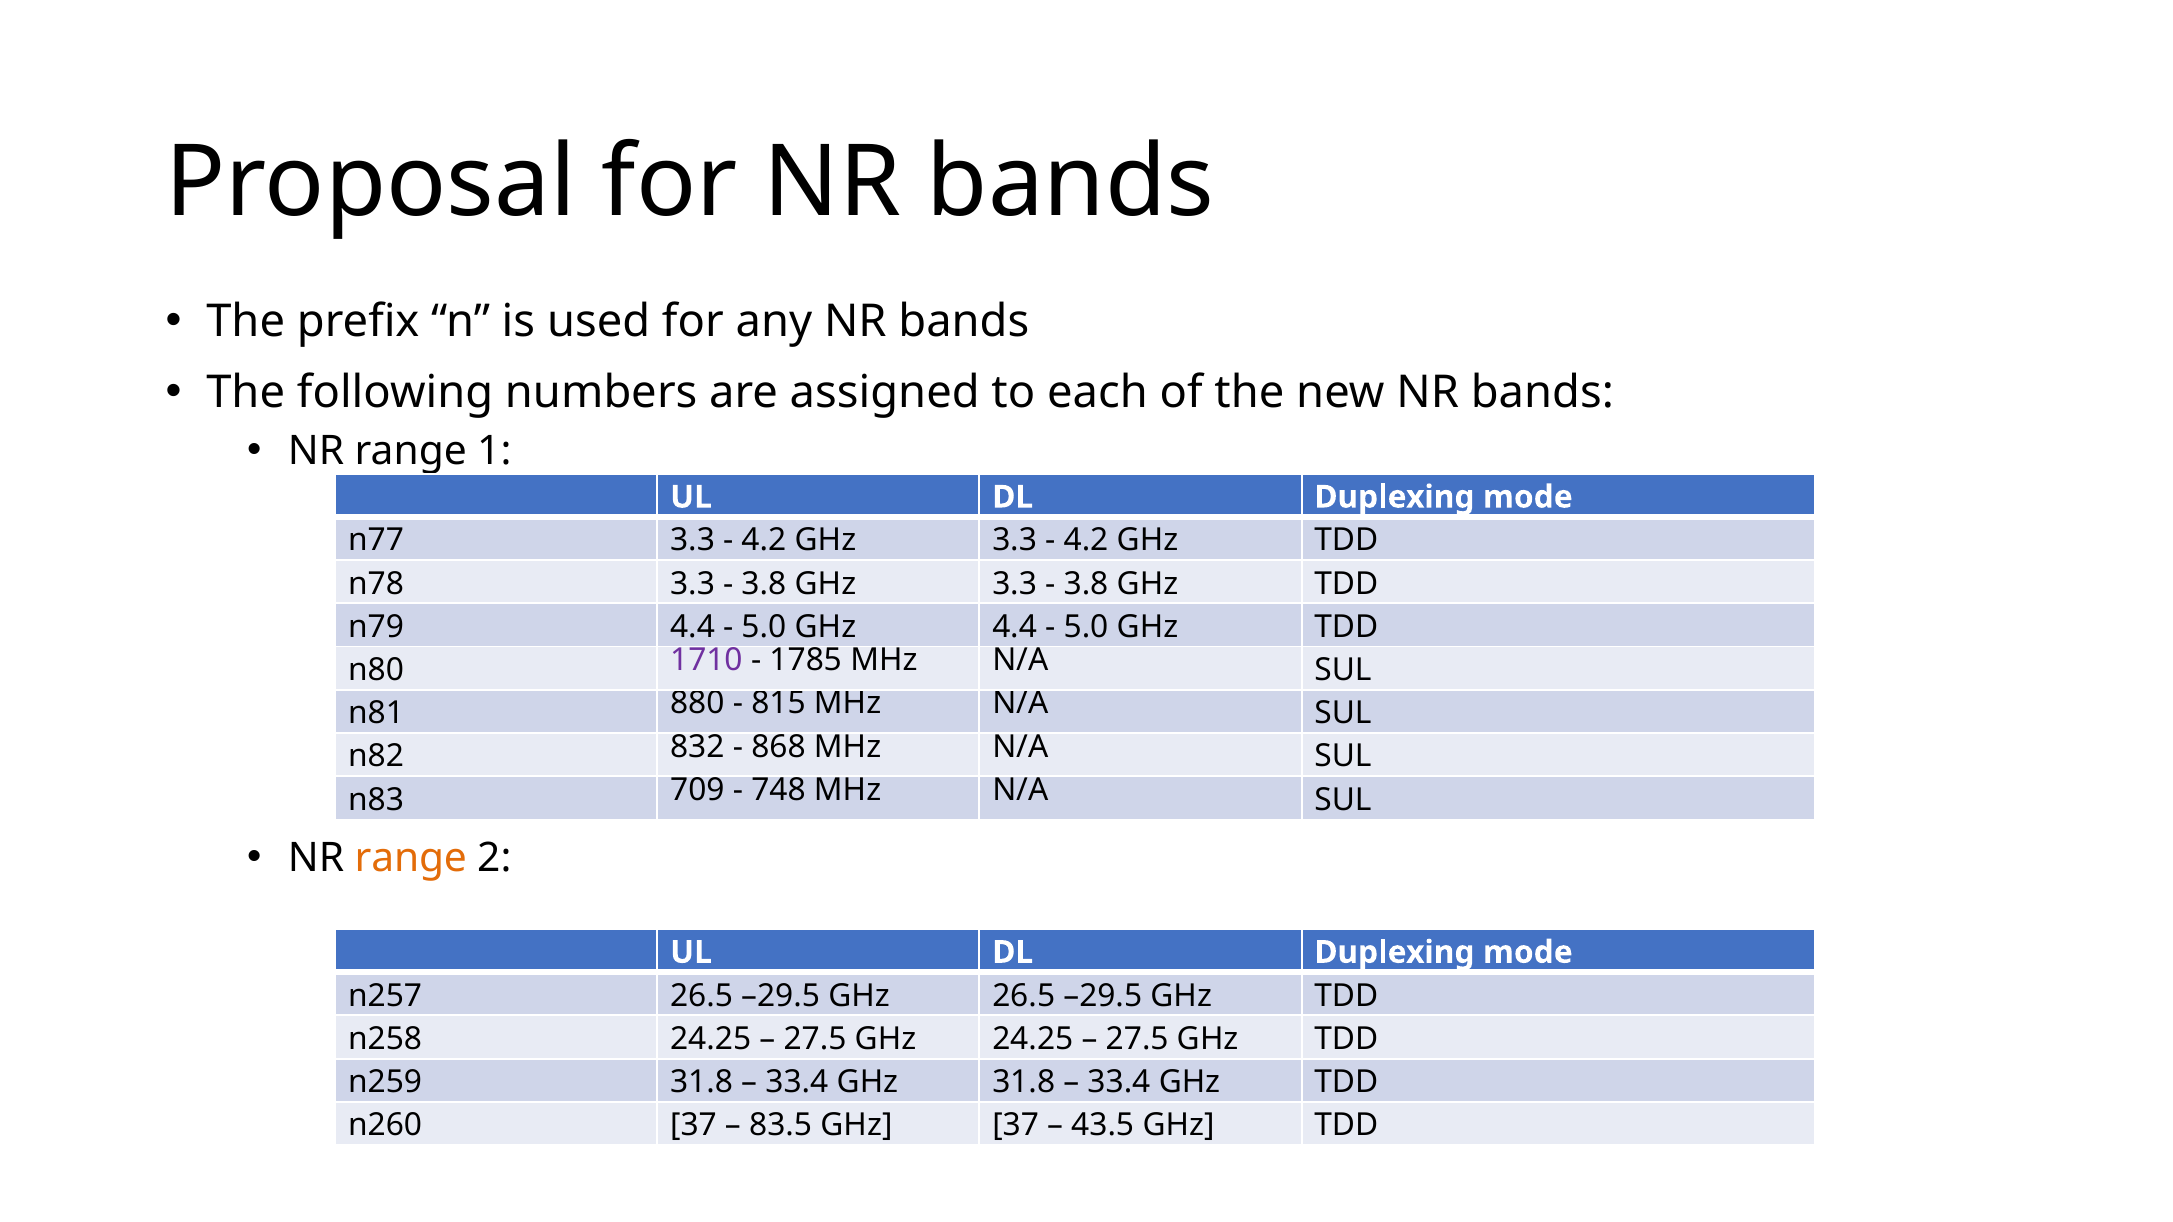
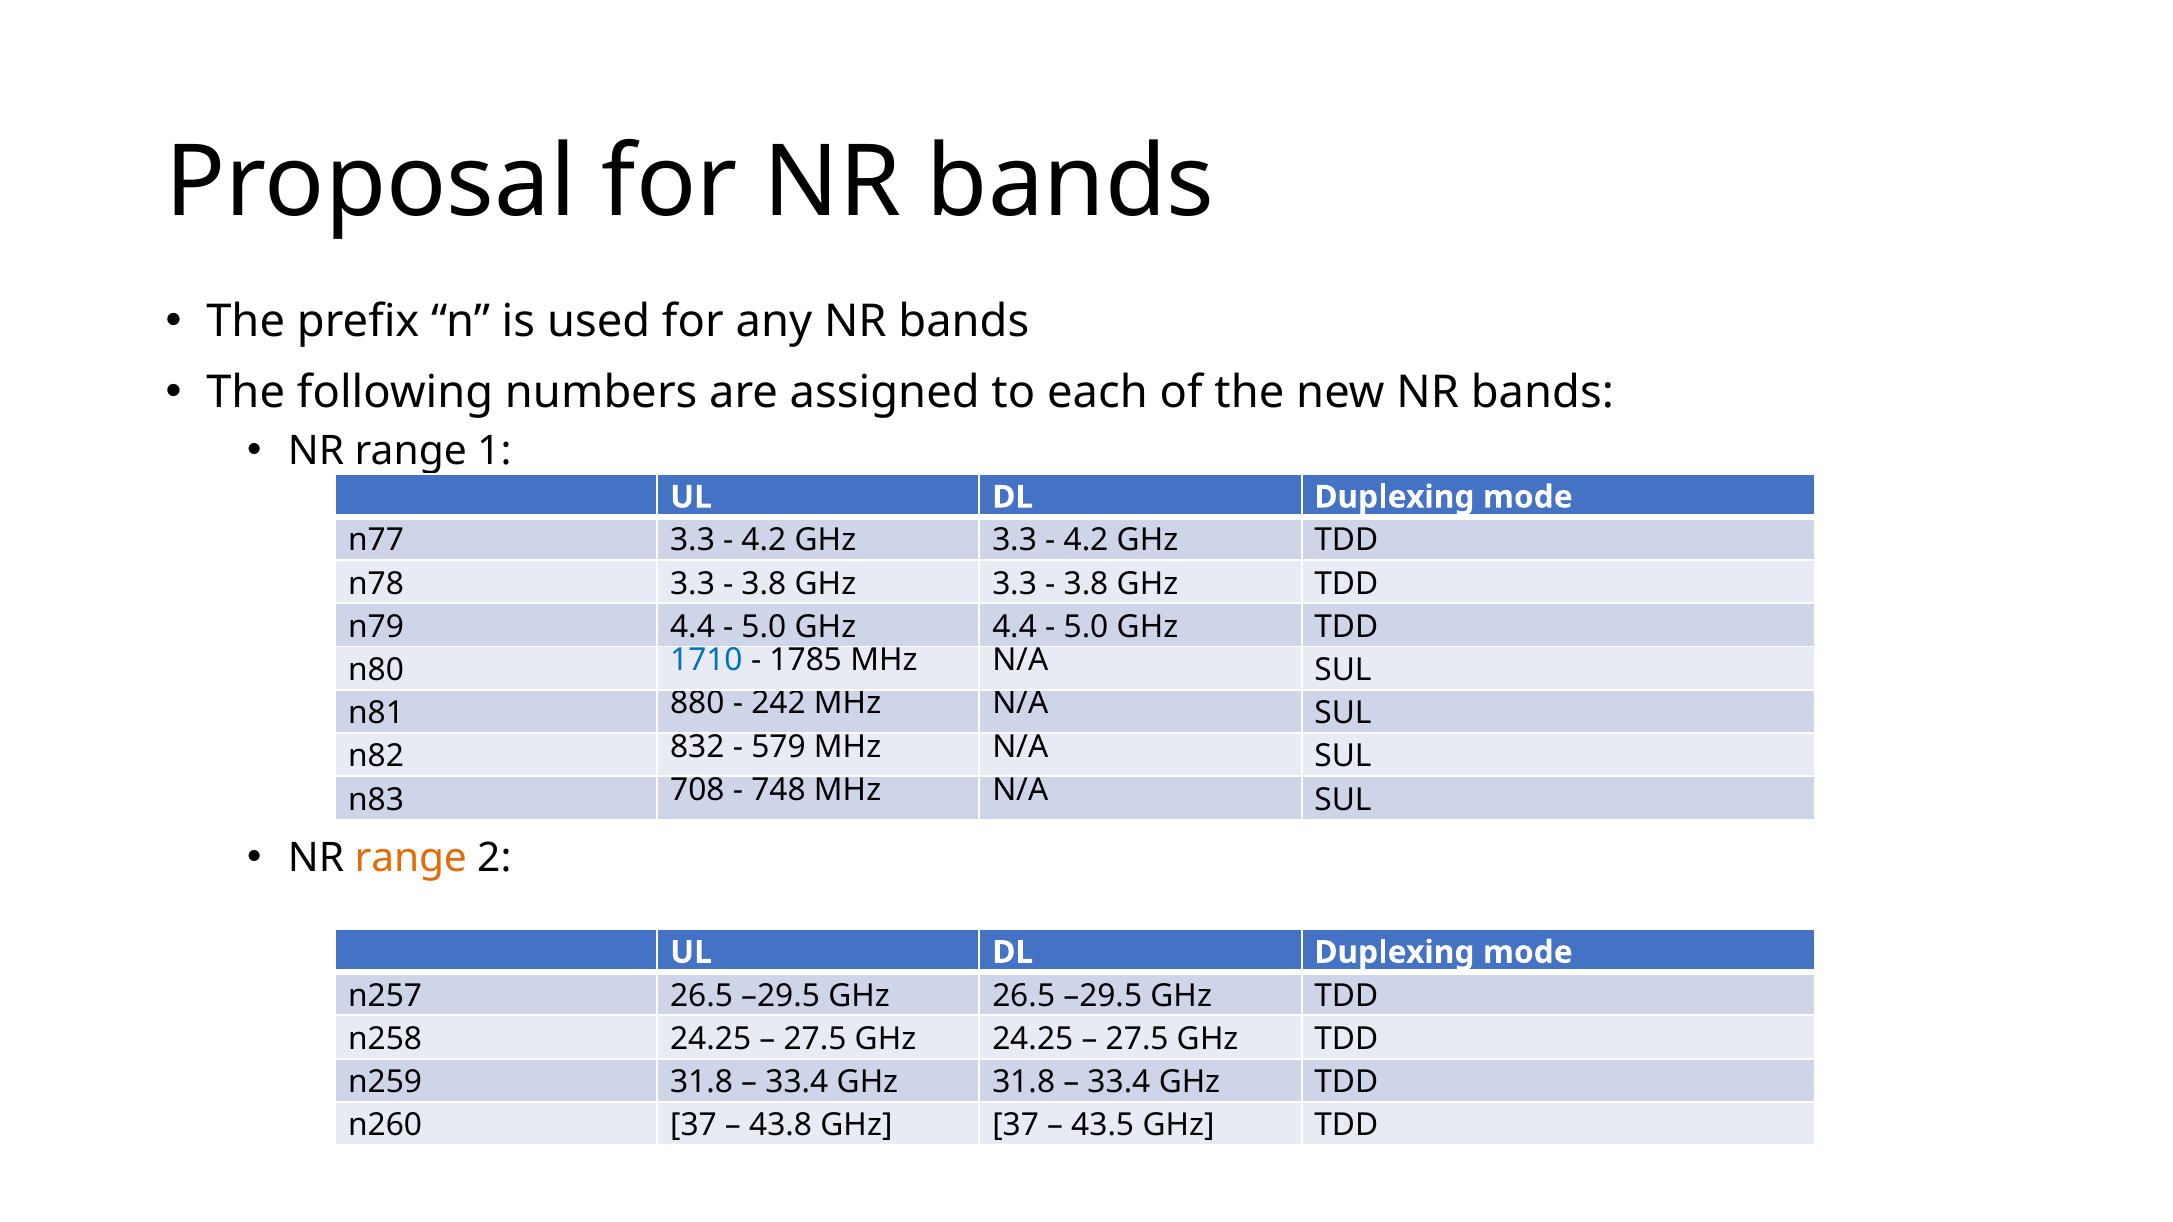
1710 colour: purple -> blue
815: 815 -> 242
868: 868 -> 579
709: 709 -> 708
83.5: 83.5 -> 43.8
